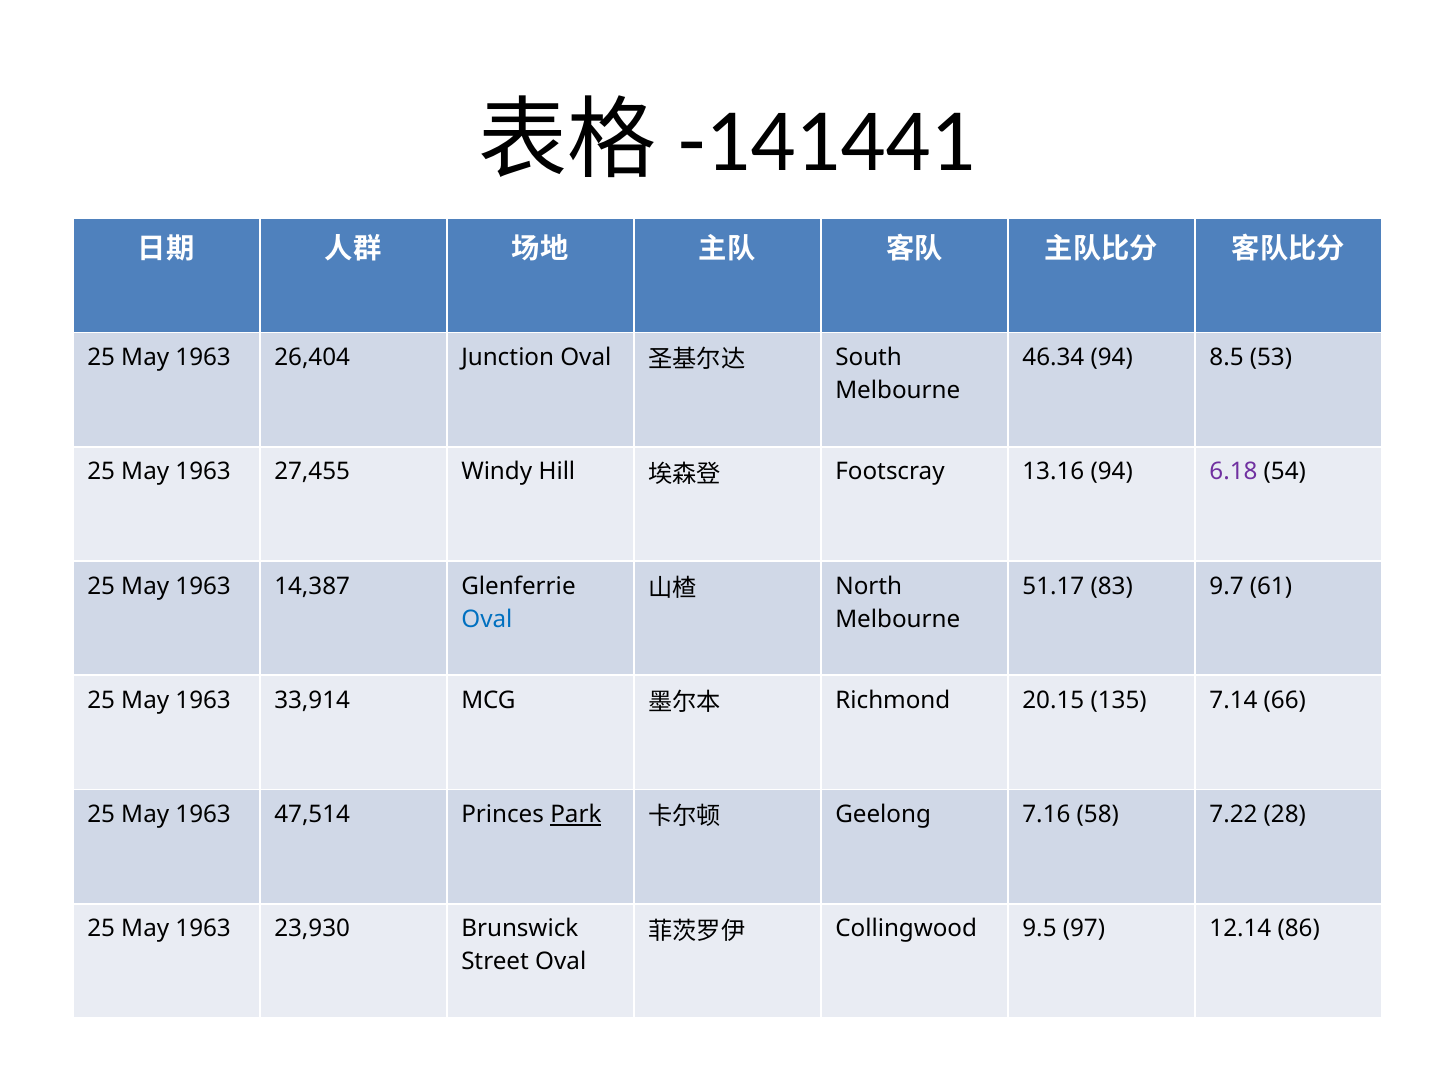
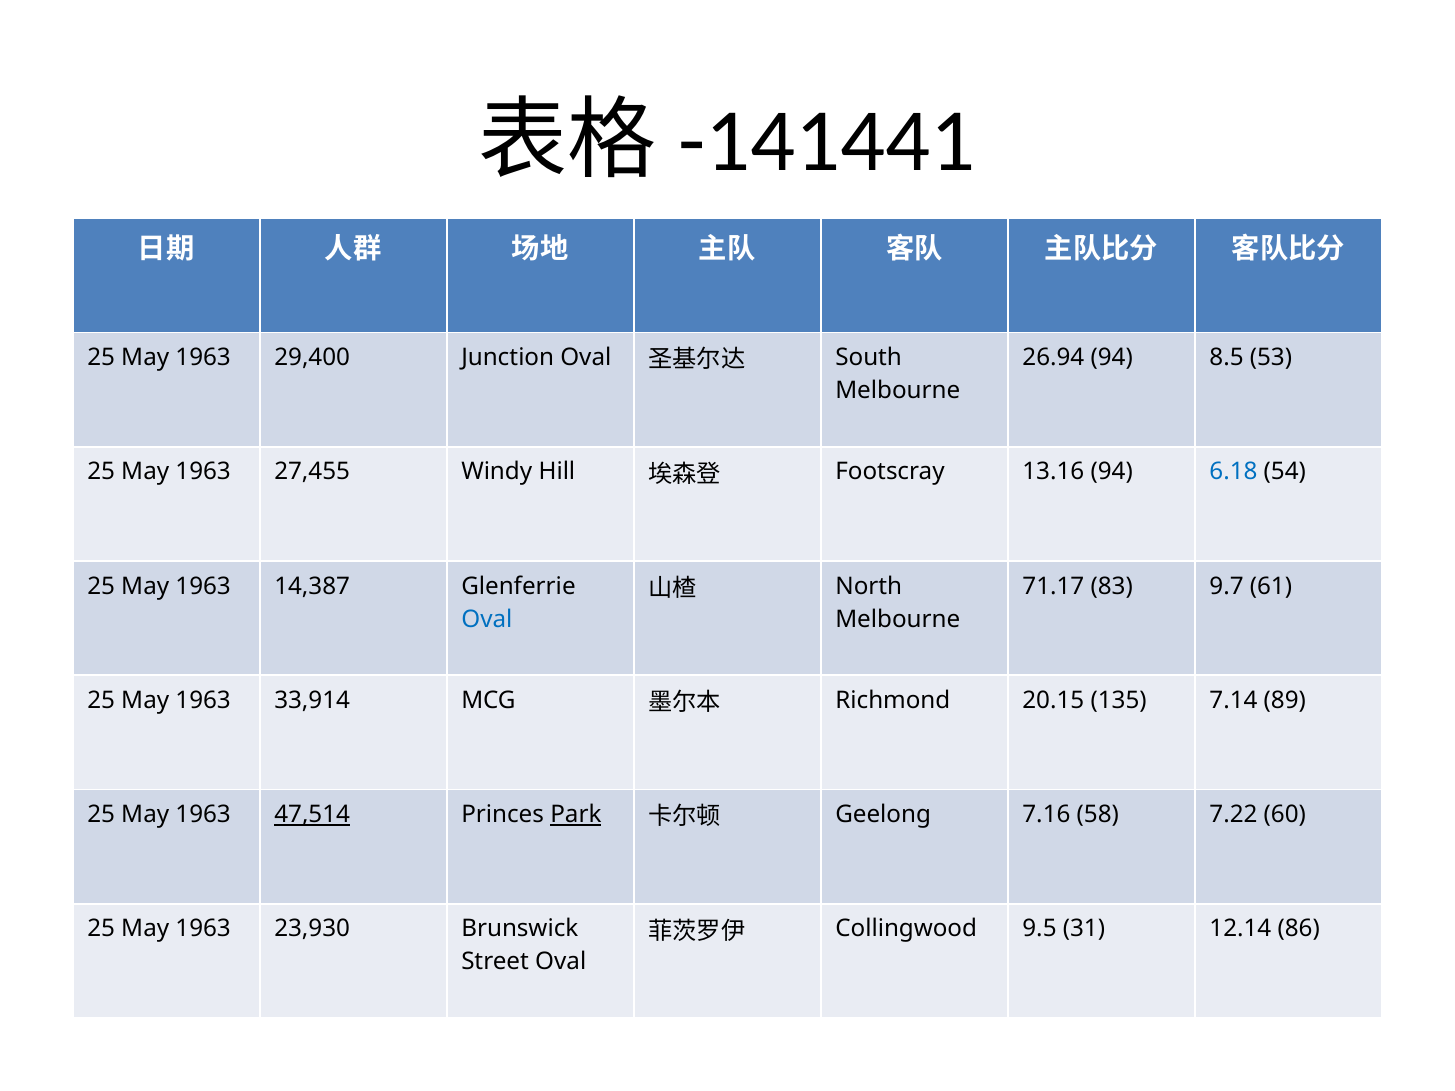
26,404: 26,404 -> 29,400
46.34: 46.34 -> 26.94
6.18 colour: purple -> blue
51.17: 51.17 -> 71.17
66: 66 -> 89
47,514 underline: none -> present
28: 28 -> 60
97: 97 -> 31
